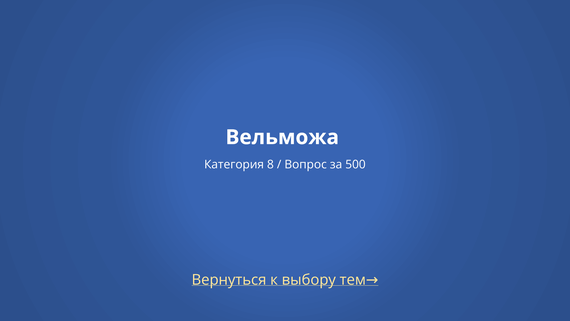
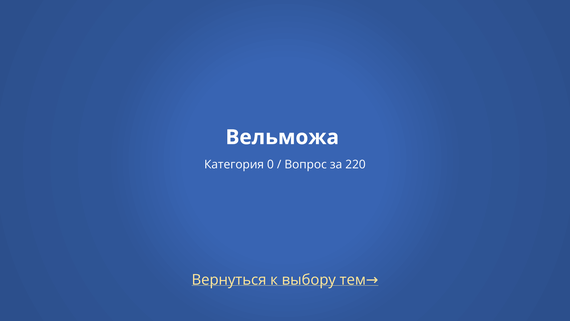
8: 8 -> 0
500: 500 -> 220
